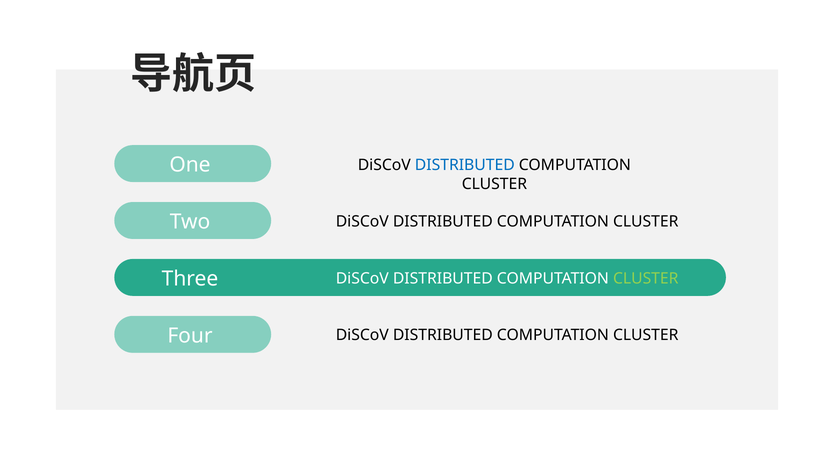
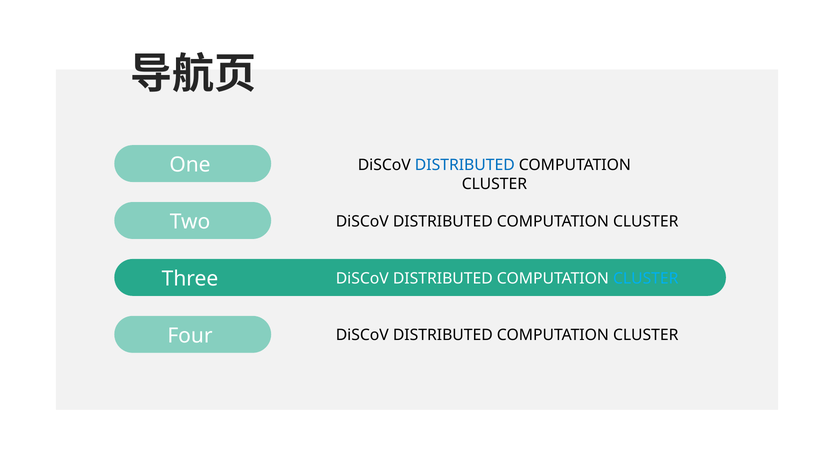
CLUSTER at (646, 278) colour: light green -> light blue
